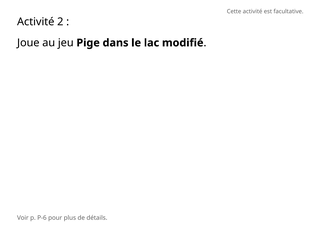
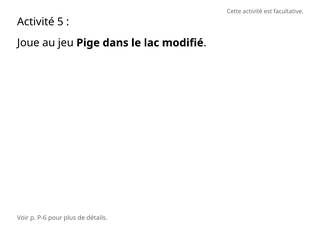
2: 2 -> 5
